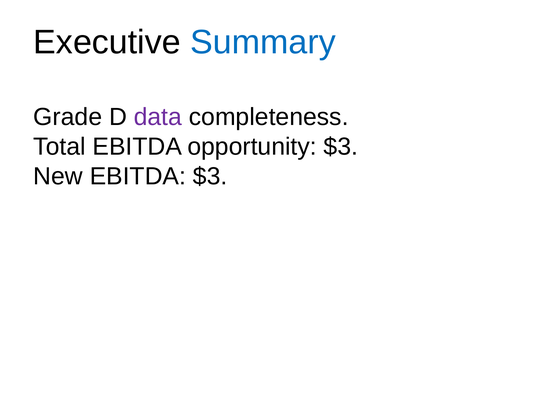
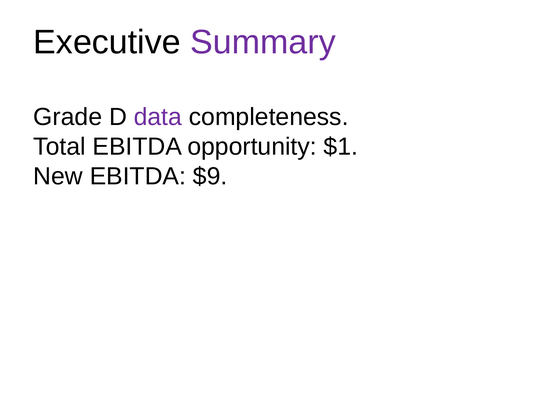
Summary colour: blue -> purple
opportunity $3: $3 -> $1
EBITDA $3: $3 -> $9
